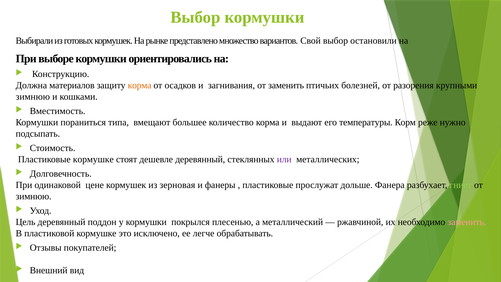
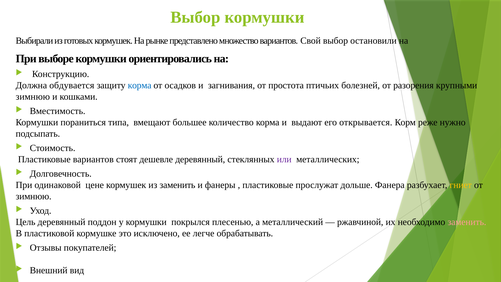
материалов: материалов -> обдувается
корма at (140, 85) colour: orange -> blue
от заменить: заменить -> простота
температуры: температуры -> открывается
Пластиковые кормушке: кормушке -> вариантов
из зерновая: зерновая -> заменить
гниет colour: light green -> yellow
